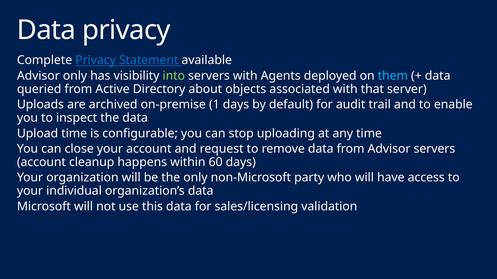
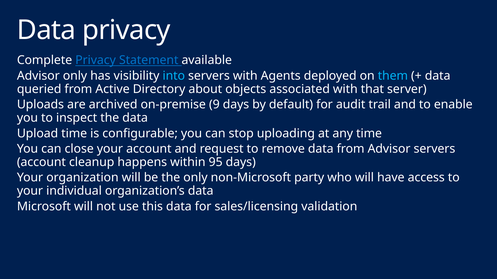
into colour: light green -> light blue
1: 1 -> 9
60: 60 -> 95
